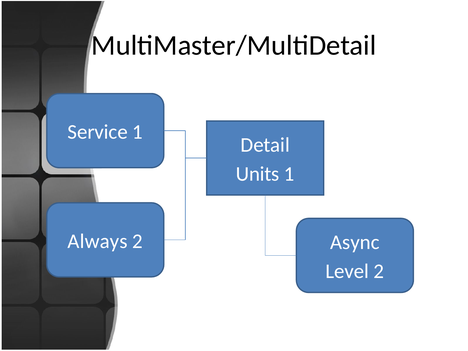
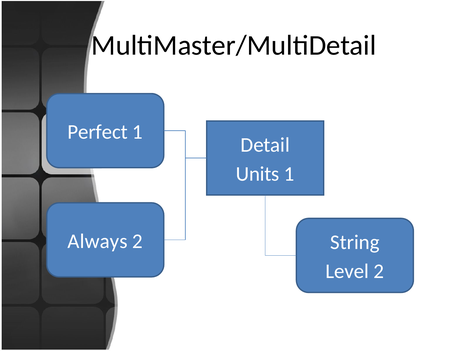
Service: Service -> Perfect
Async: Async -> String
